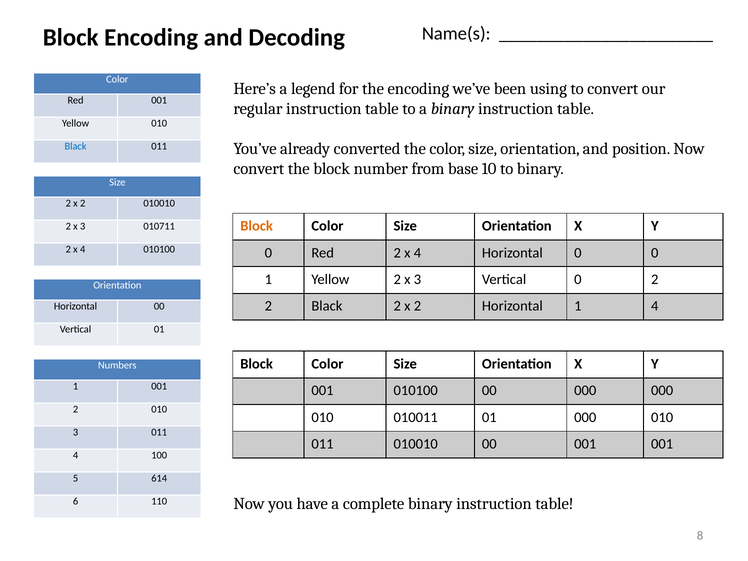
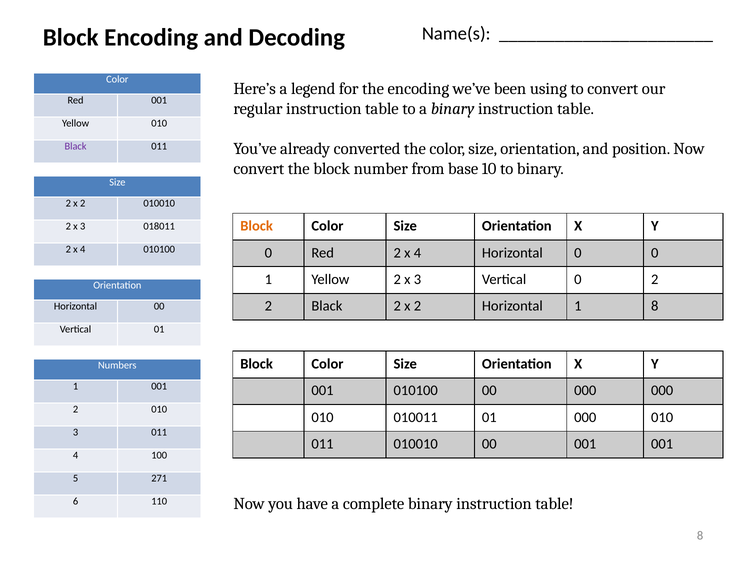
Black at (76, 146) colour: blue -> purple
010711: 010711 -> 018011
1 4: 4 -> 8
614: 614 -> 271
